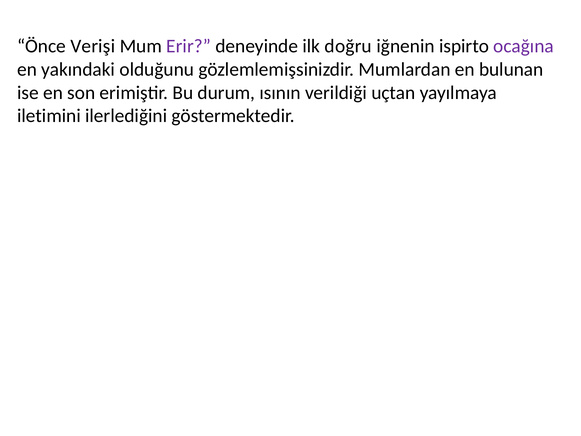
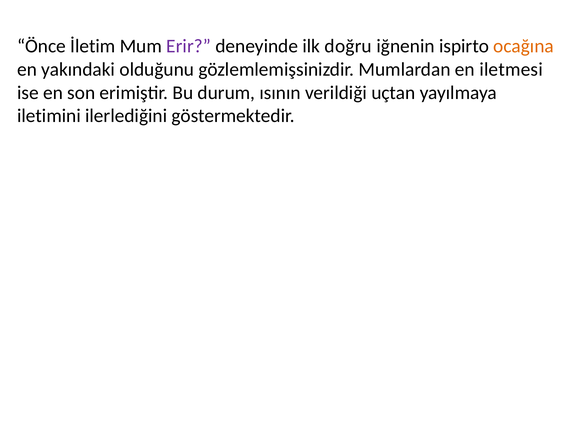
Verişi: Verişi -> İletim
ocağına colour: purple -> orange
bulunan: bulunan -> iletmesi
